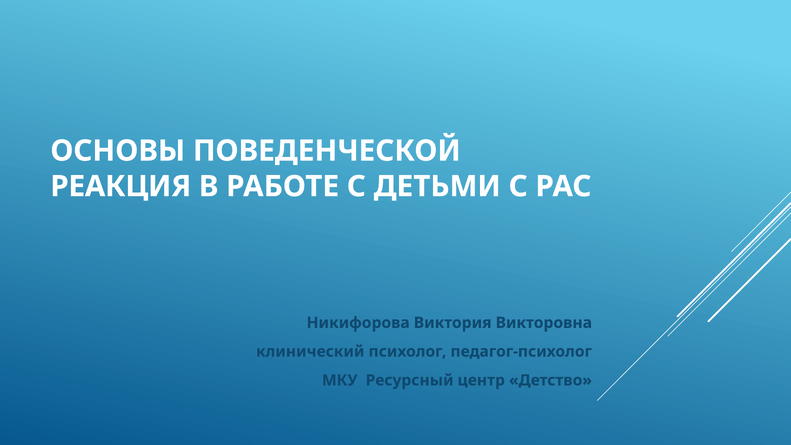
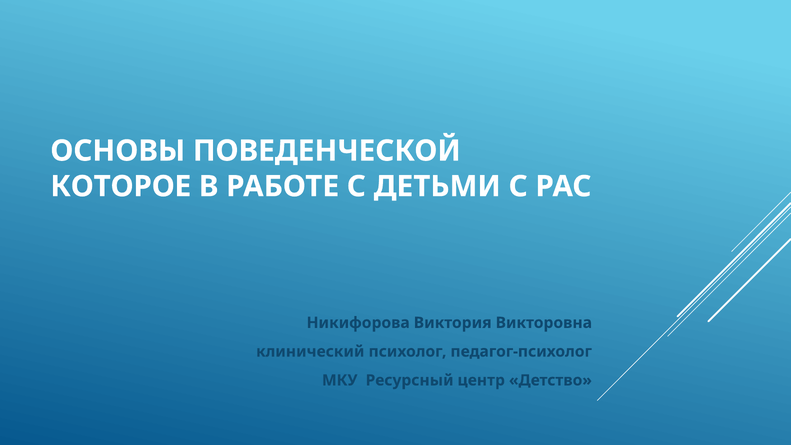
РЕАКЦИЯ: РЕАКЦИЯ -> КОТОРОЕ
